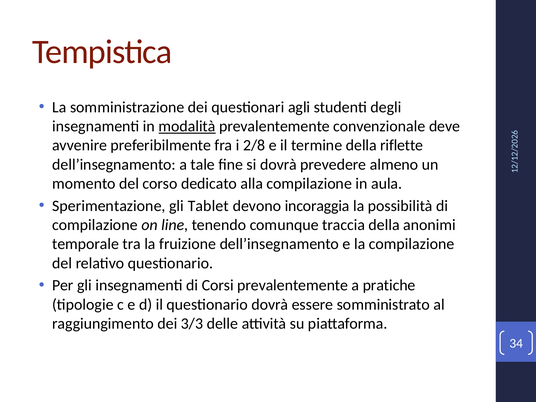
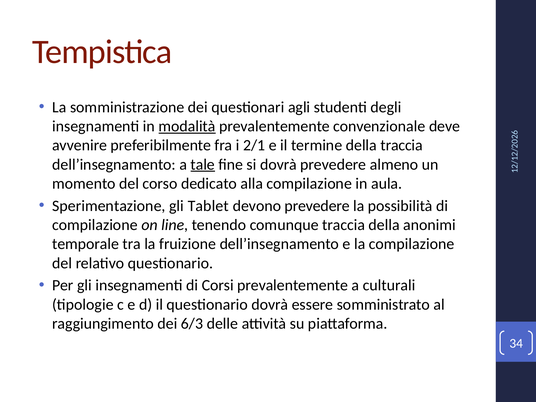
2/8: 2/8 -> 2/1
della riflette: riflette -> traccia
tale underline: none -> present
devono incoraggia: incoraggia -> prevedere
pratiche: pratiche -> culturali
3/3: 3/3 -> 6/3
